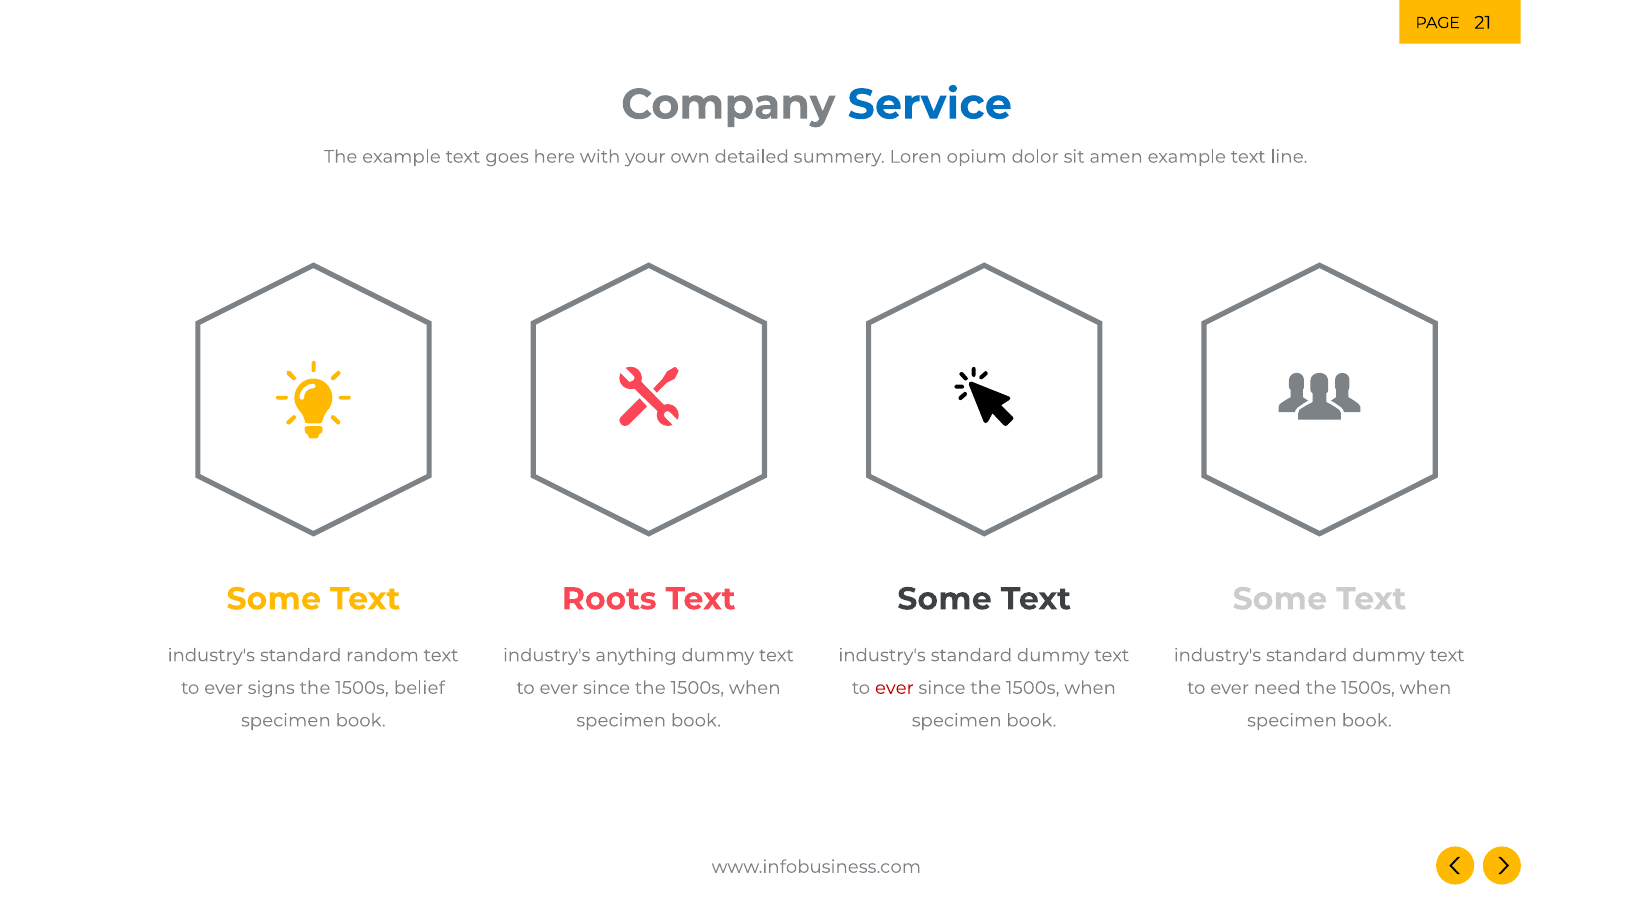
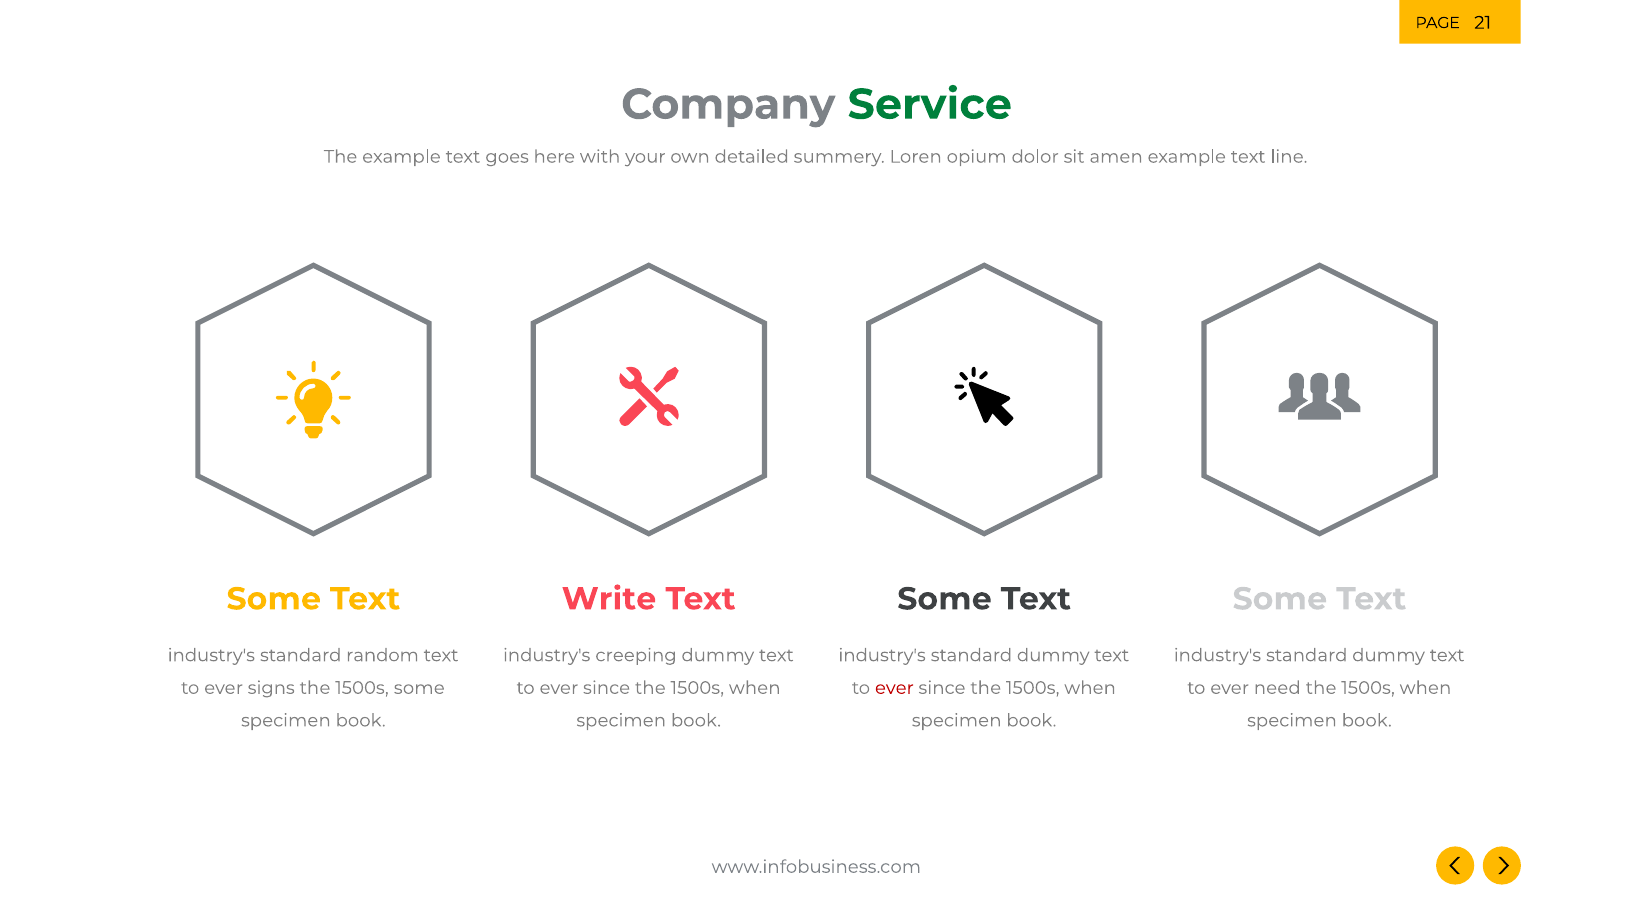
Service colour: blue -> green
Roots: Roots -> Write
anything: anything -> creeping
1500s belief: belief -> some
